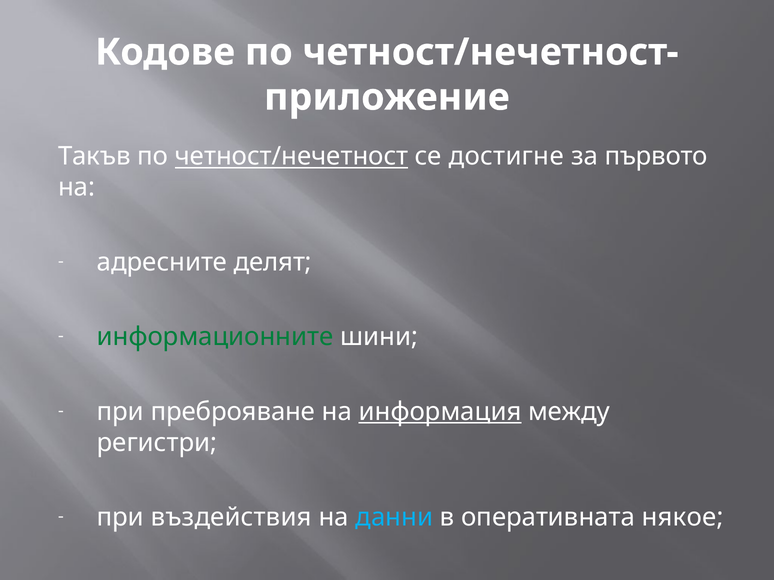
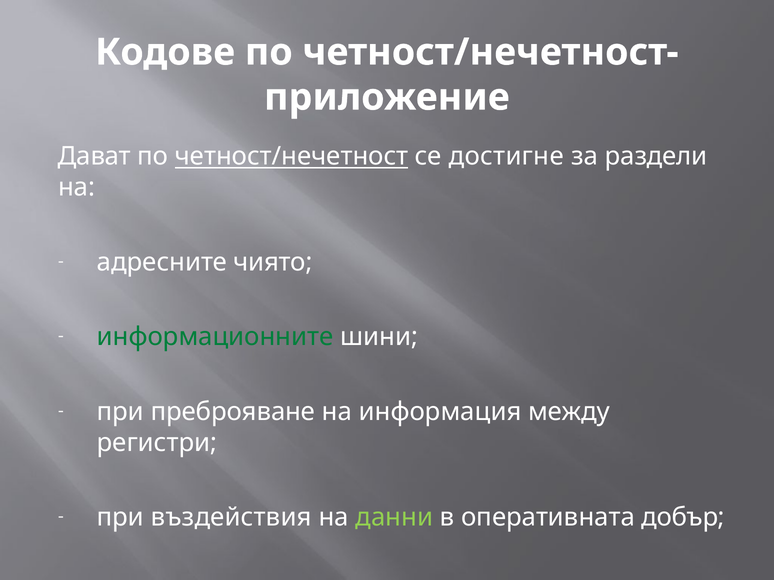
Такъв: Такъв -> Дават
първото: първото -> раздели
делят: делят -> чиято
информация underline: present -> none
данни colour: light blue -> light green
някое: някое -> добър
